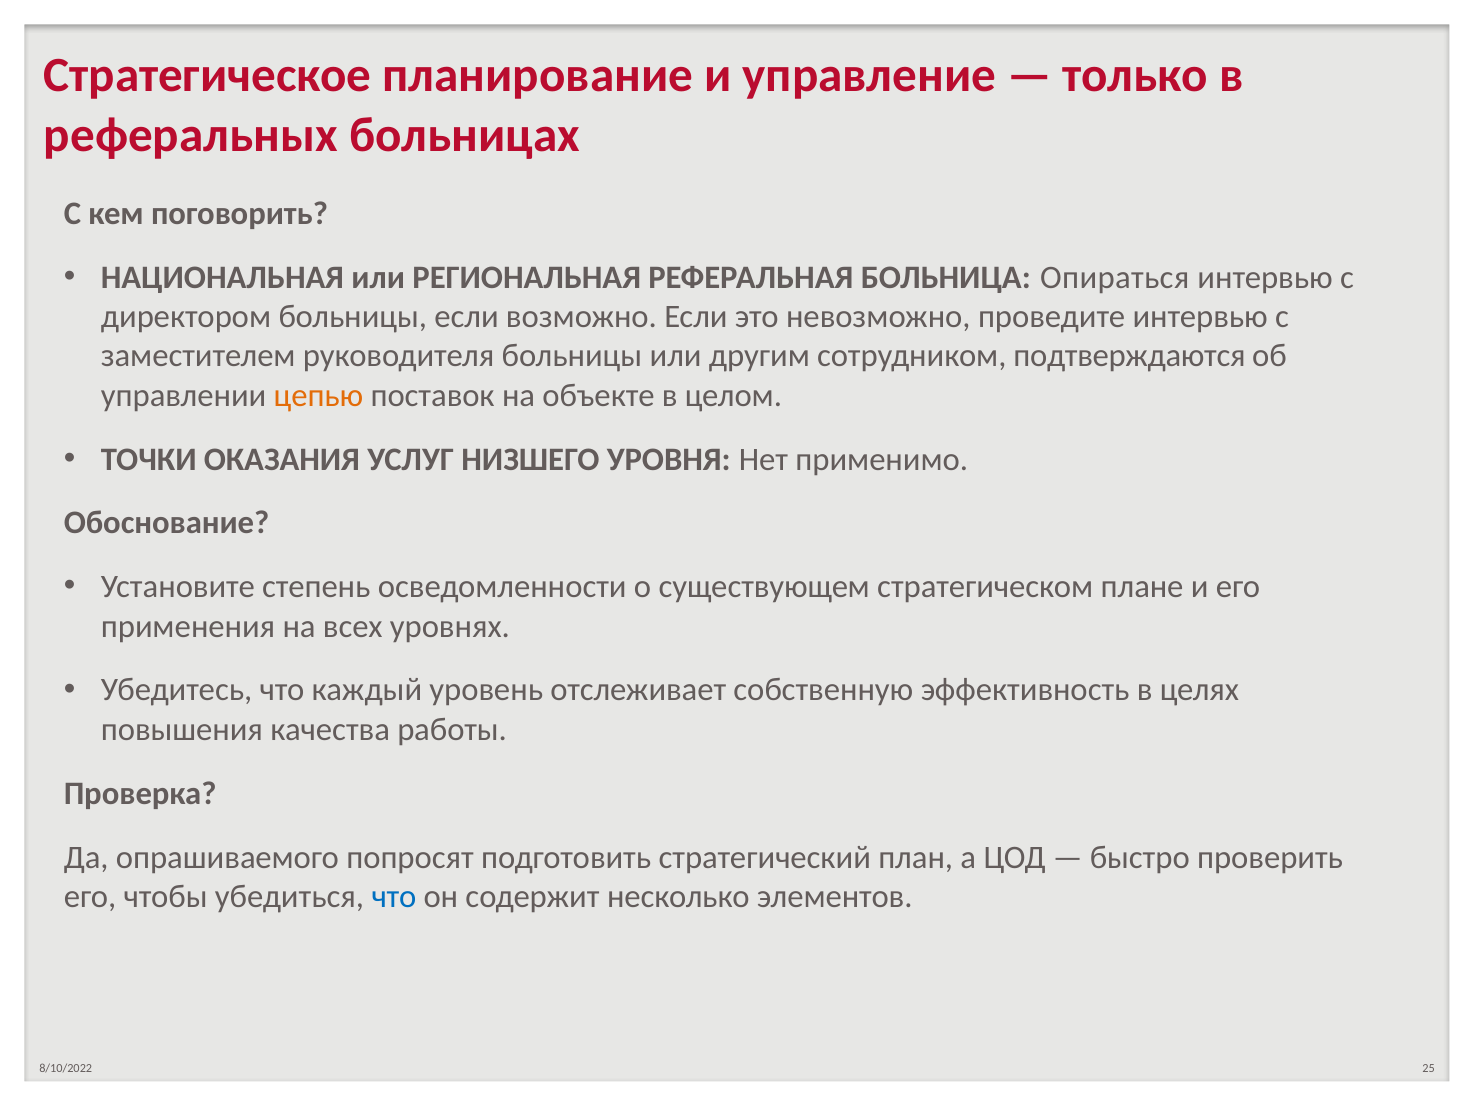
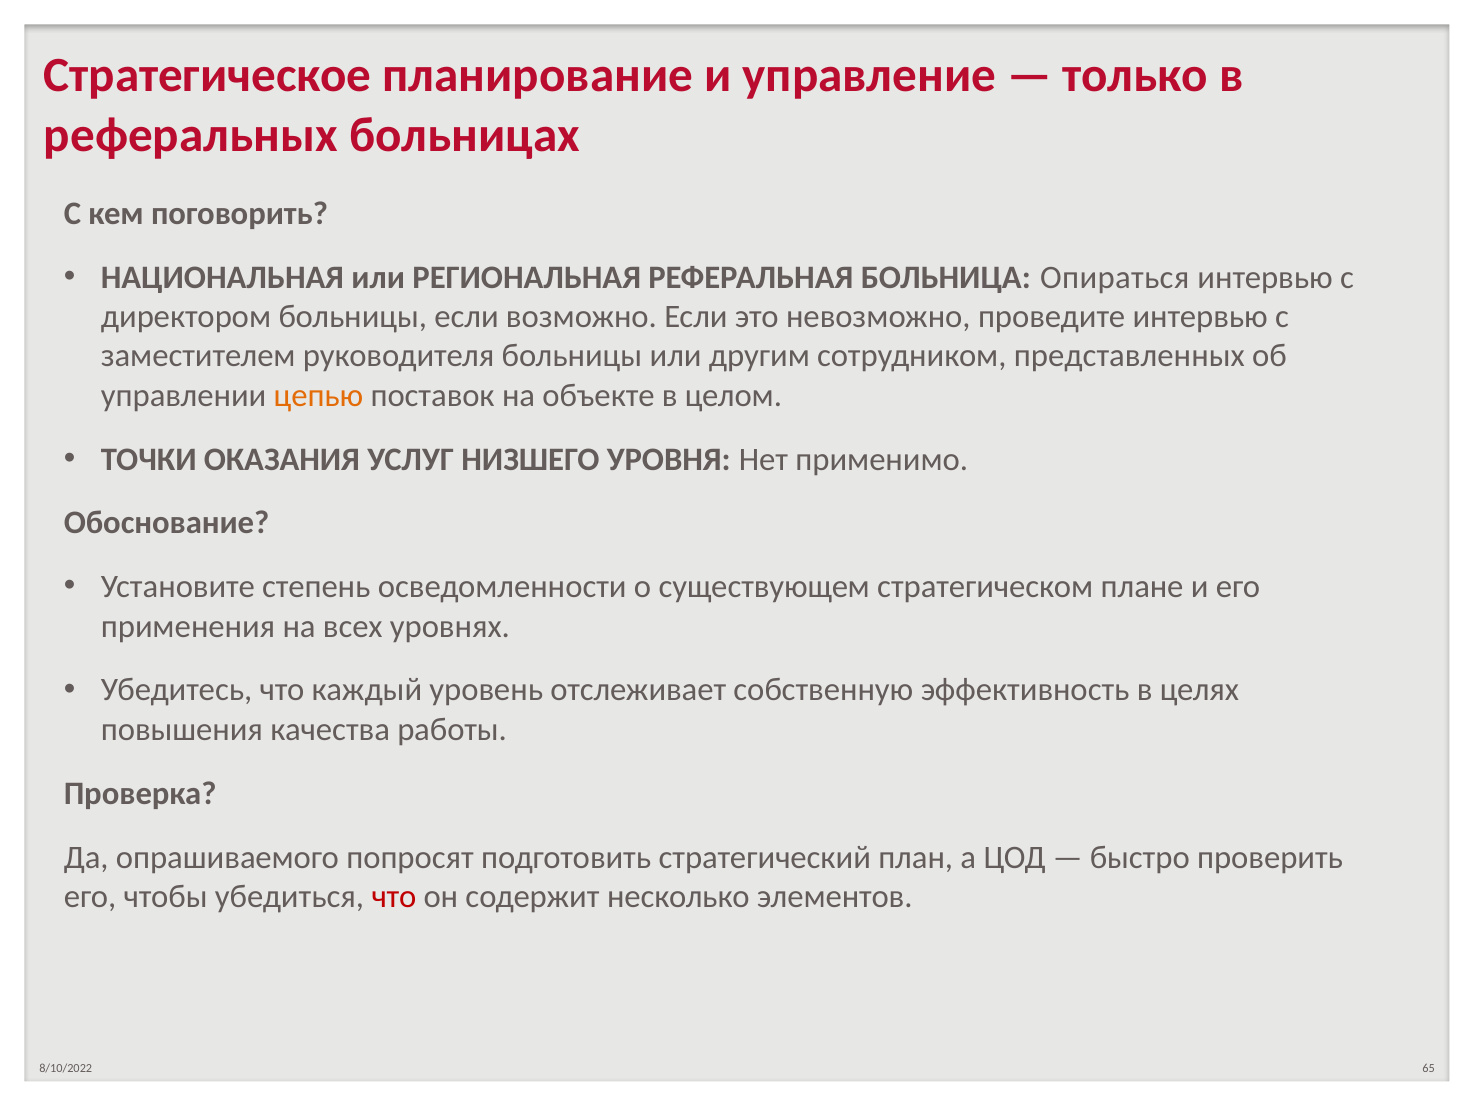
подтверждаются: подтверждаются -> представленных
что at (394, 896) colour: blue -> red
25: 25 -> 65
